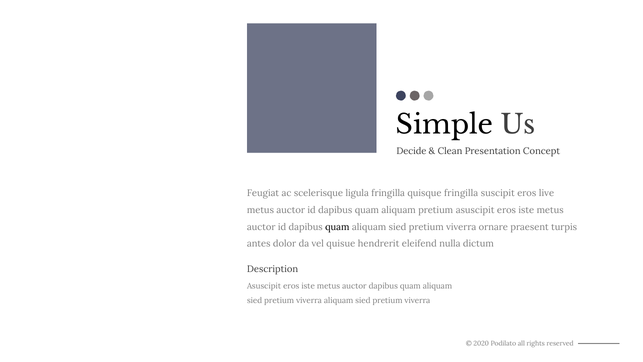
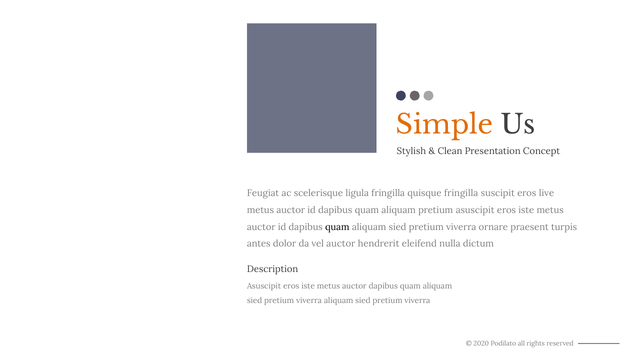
Simple colour: black -> orange
Decide: Decide -> Stylish
vel quisue: quisue -> auctor
